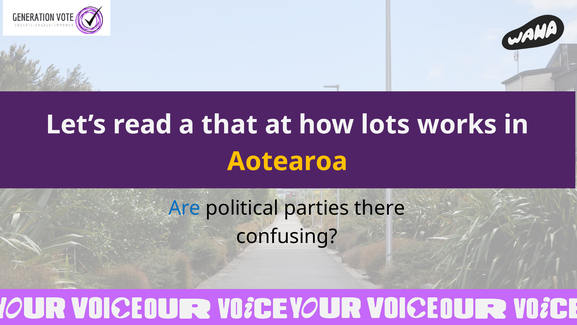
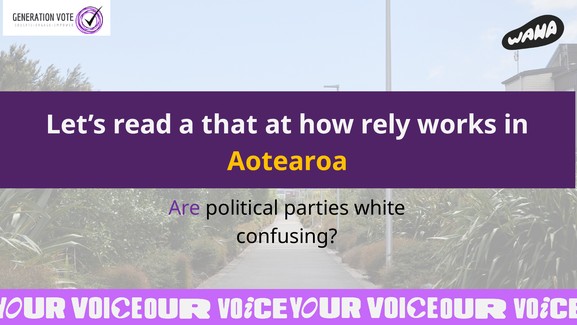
lots: lots -> rely
Are colour: blue -> purple
there: there -> white
